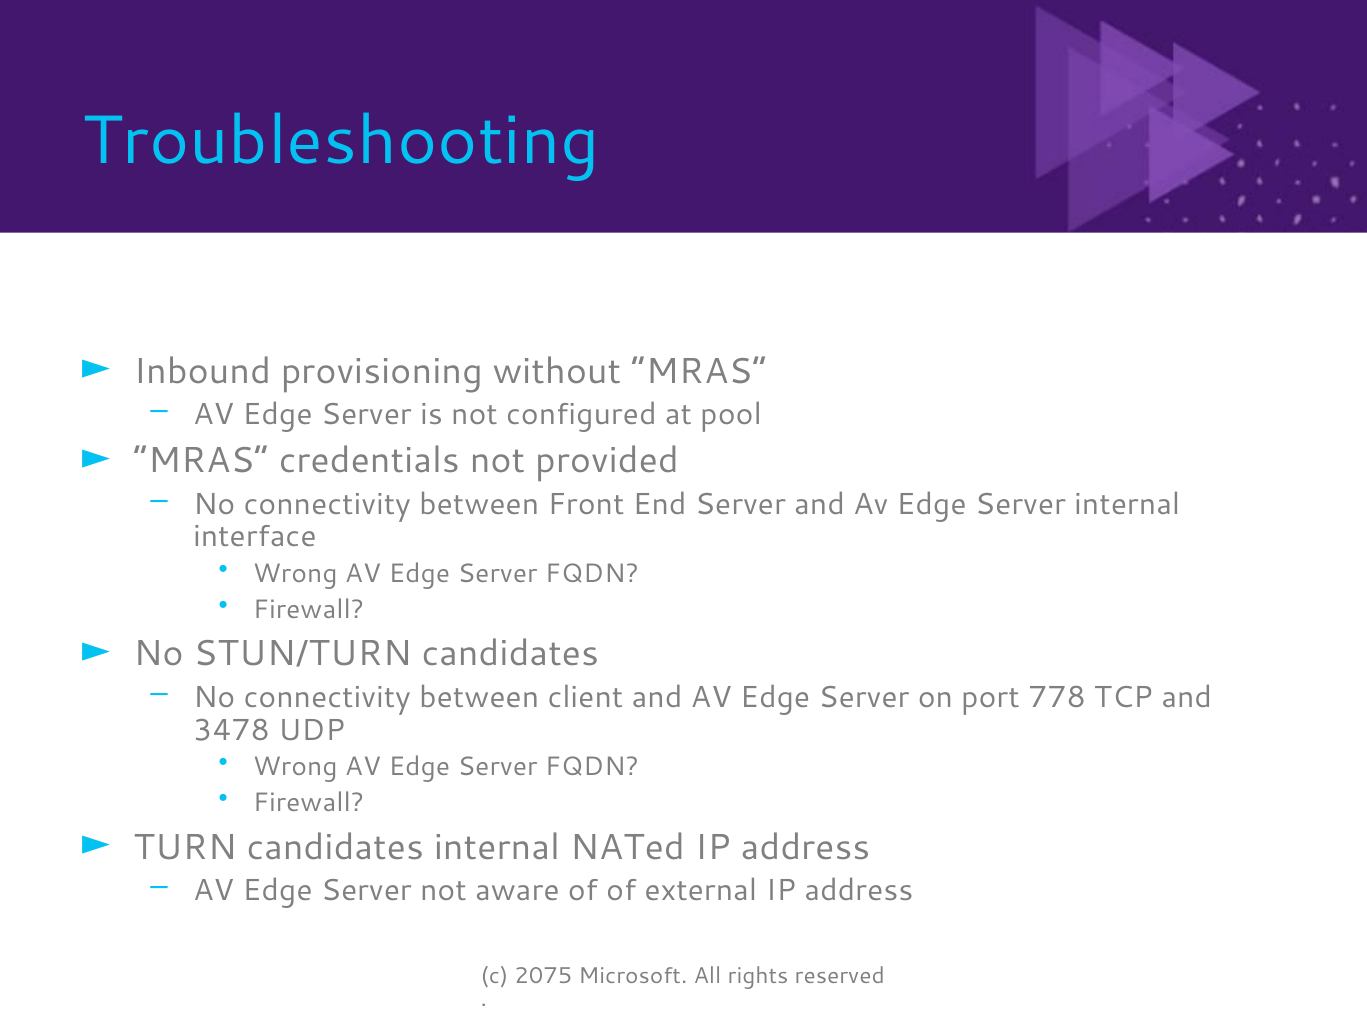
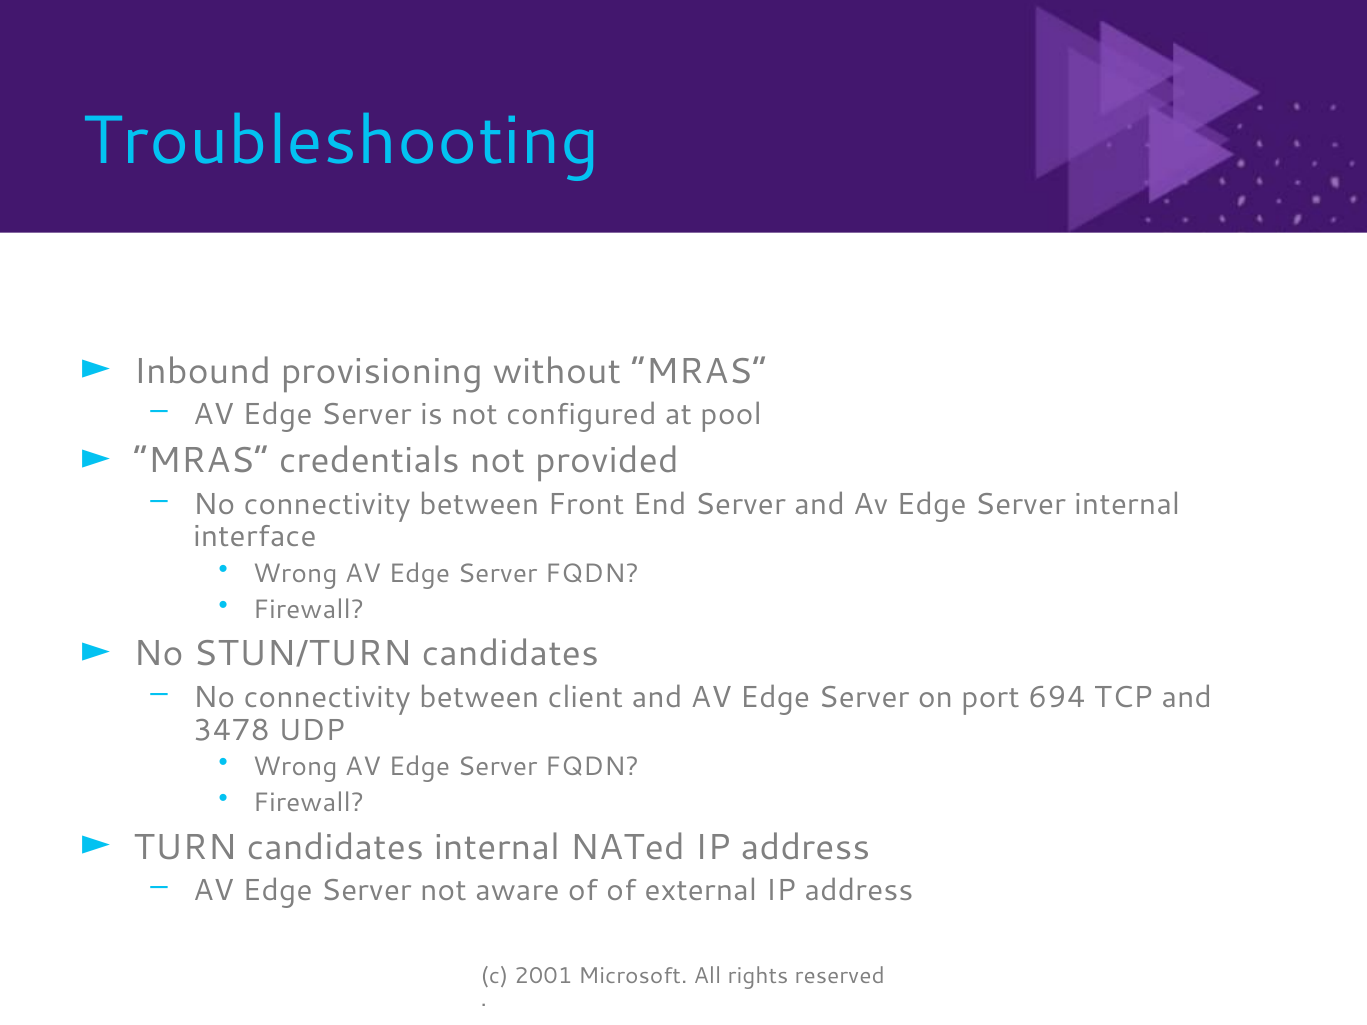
778: 778 -> 694
2075: 2075 -> 2001
